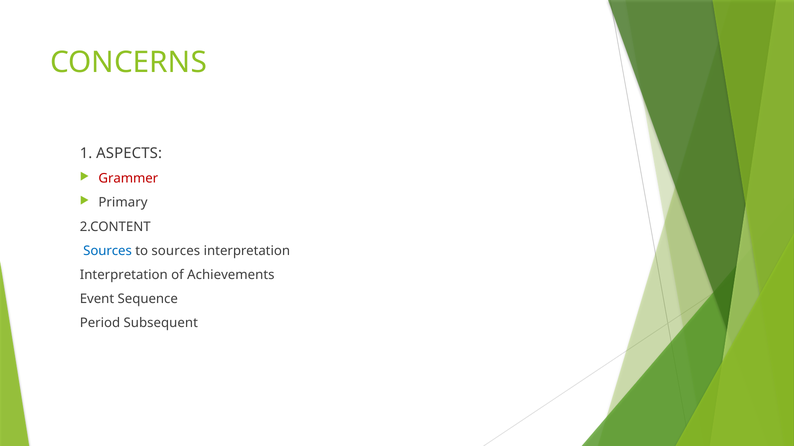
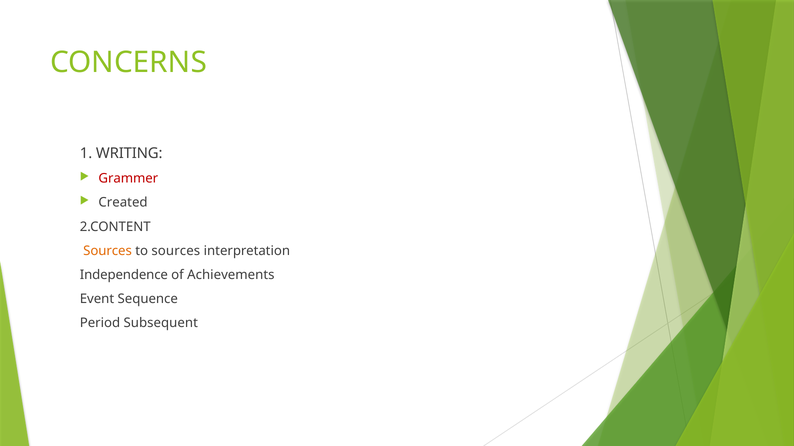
ASPECTS: ASPECTS -> WRITING
Primary: Primary -> Created
Sources at (108, 251) colour: blue -> orange
Interpretation at (124, 275): Interpretation -> Independence
